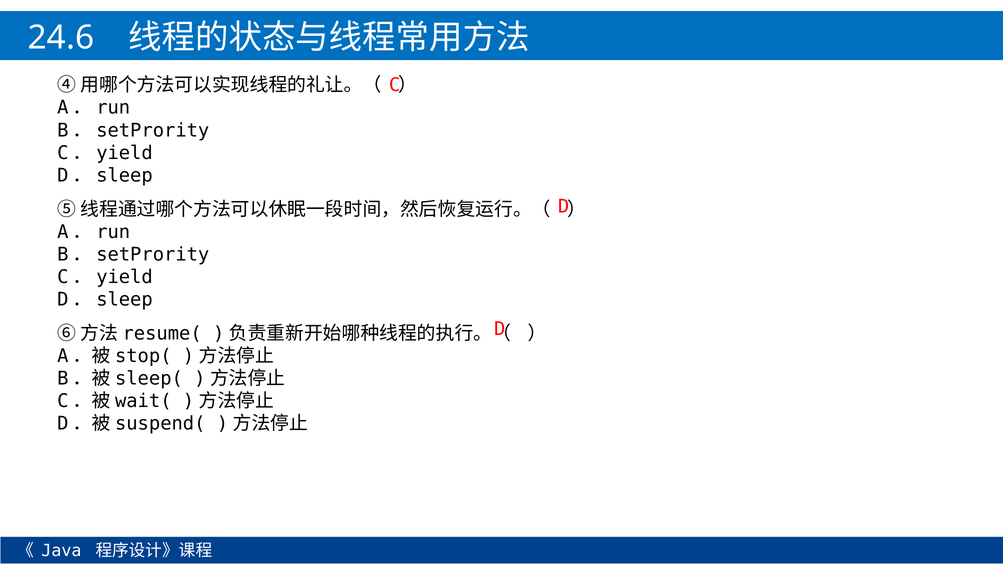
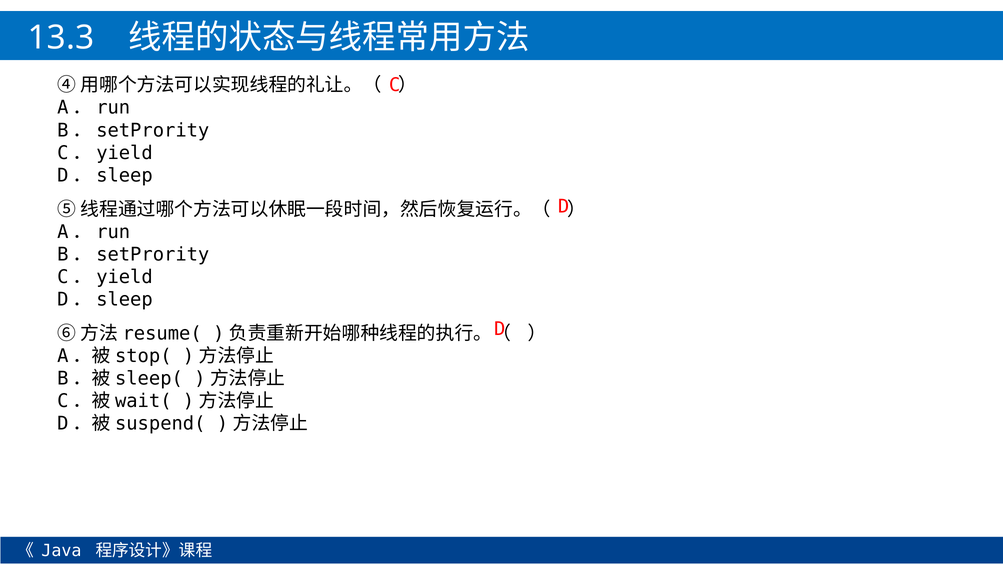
24.6: 24.6 -> 13.3
